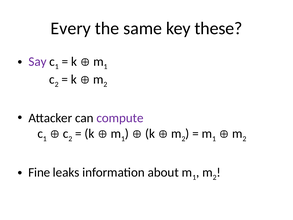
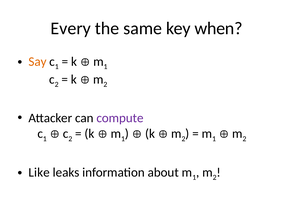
these: these -> when
Say colour: purple -> orange
Fine: Fine -> Like
